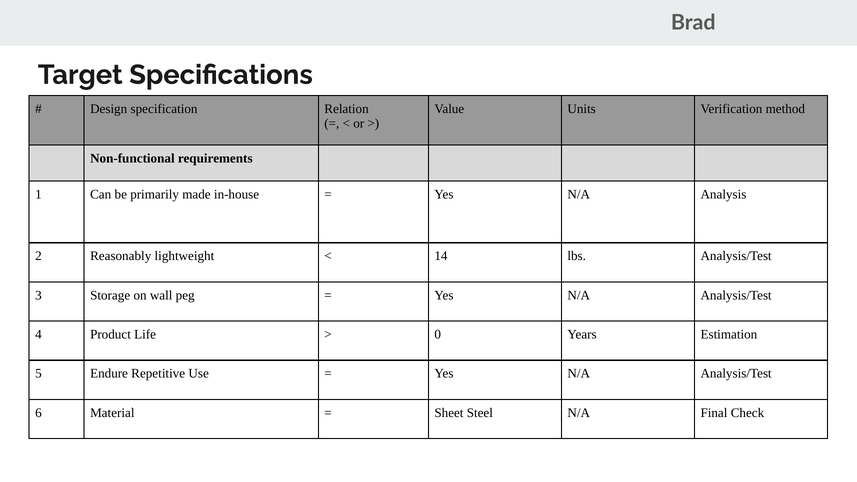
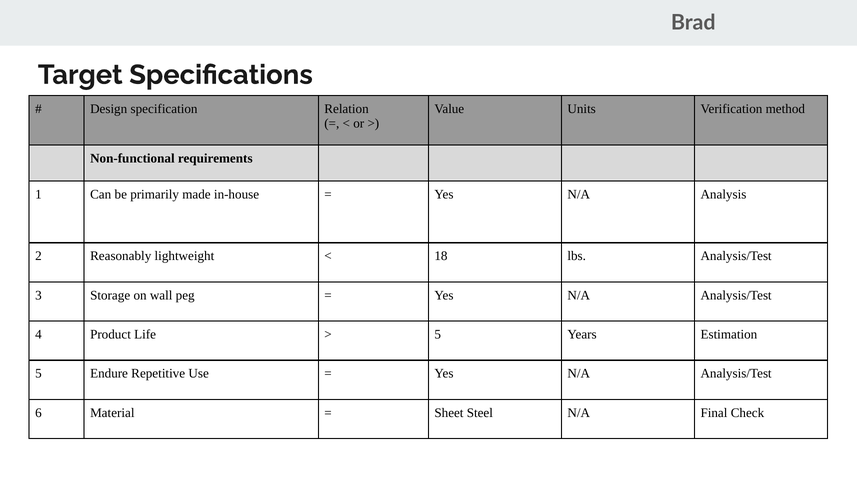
14: 14 -> 18
0 at (438, 334): 0 -> 5
